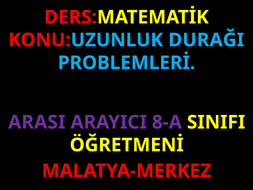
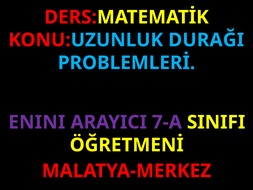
ARASI: ARASI -> ENINI
8-A: 8-A -> 7-A
